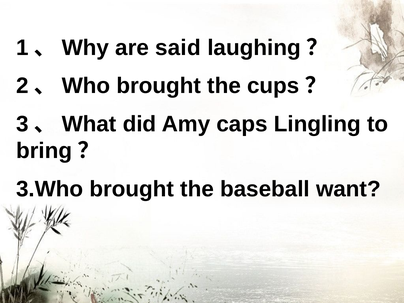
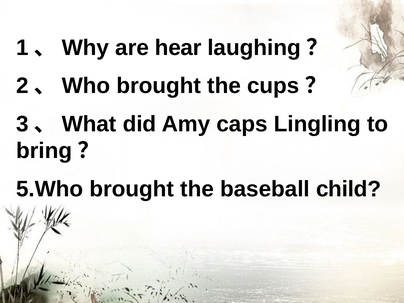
said: said -> hear
3.Who: 3.Who -> 5.Who
want: want -> child
